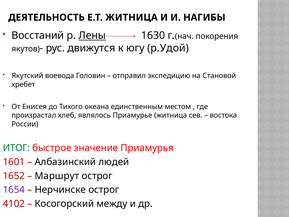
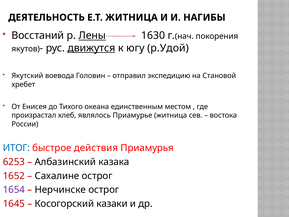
движутся underline: none -> present
ИТОГ colour: green -> blue
значение: значение -> действия
1601: 1601 -> 6253
людей: людей -> казака
Маршрут: Маршрут -> Сахалине
4102: 4102 -> 1645
между: между -> казаки
